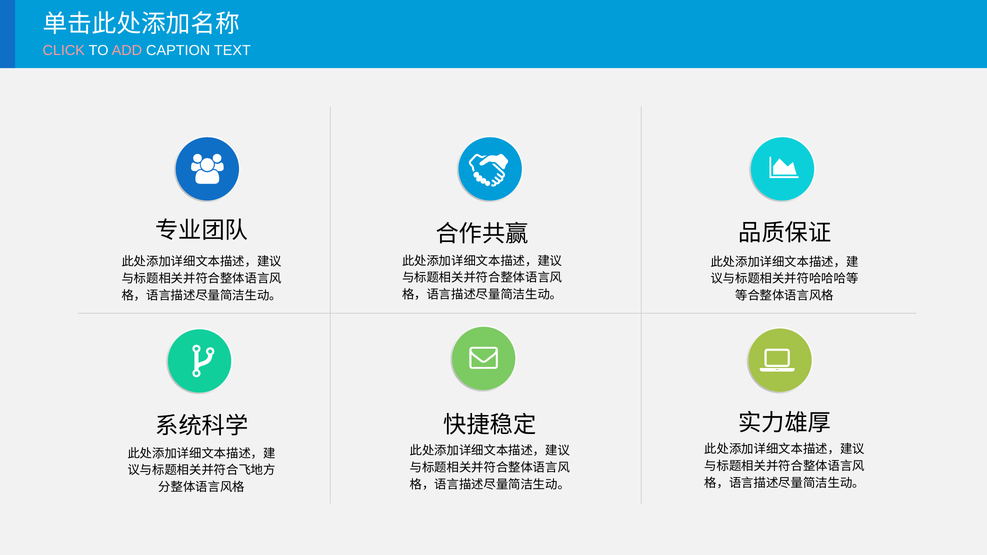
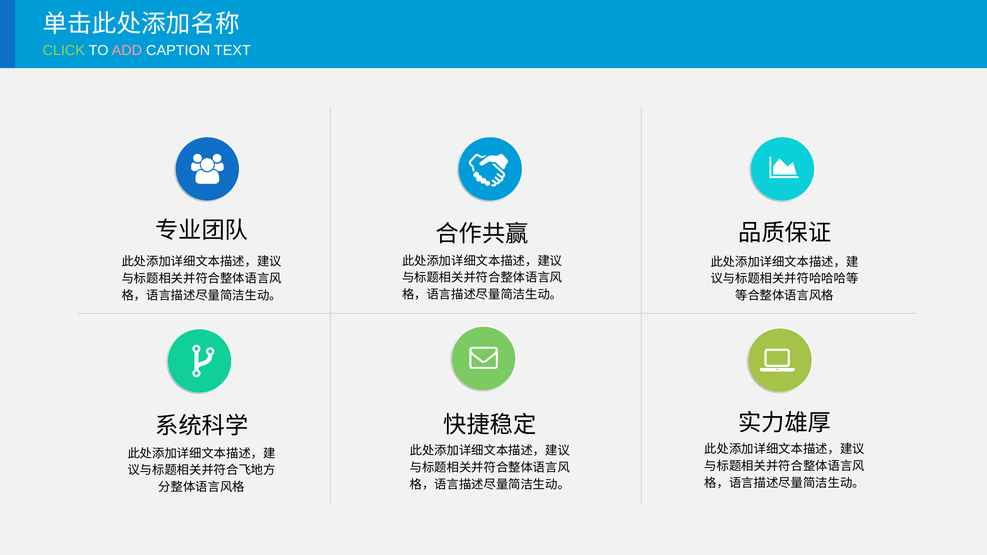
CLICK colour: pink -> light green
